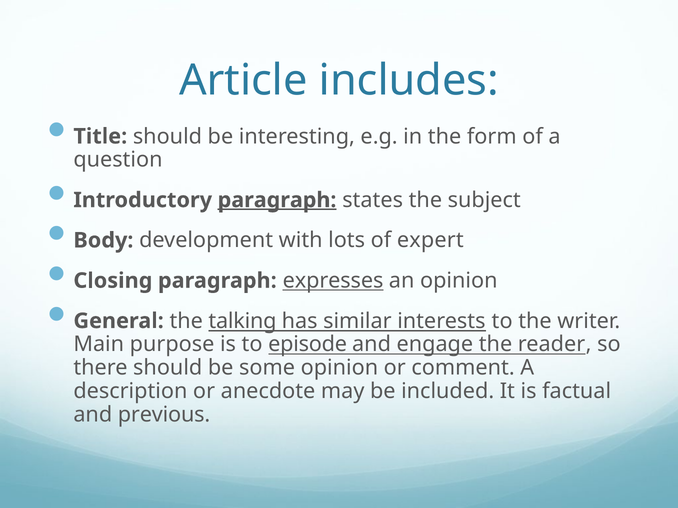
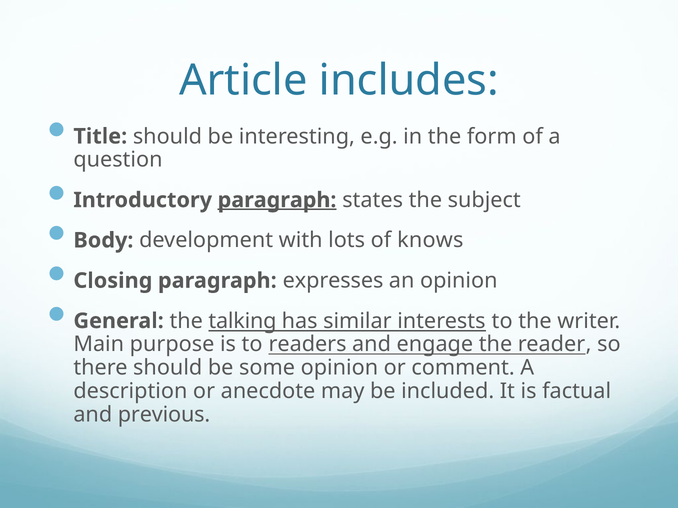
expert: expert -> knows
expresses underline: present -> none
episode: episode -> readers
